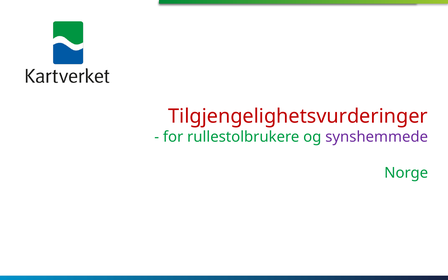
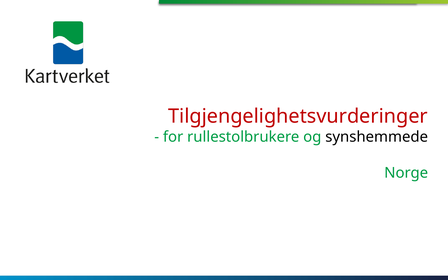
synshemmede colour: purple -> black
